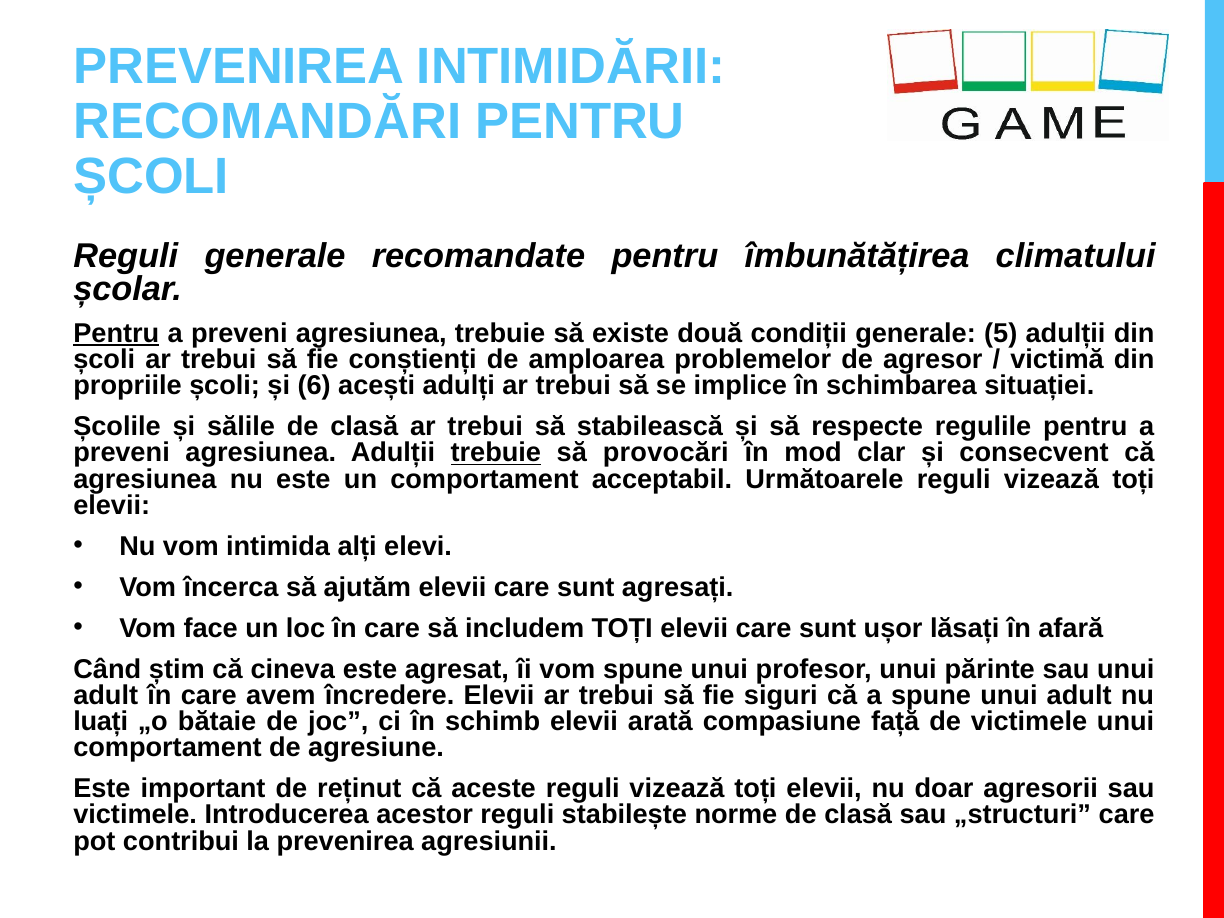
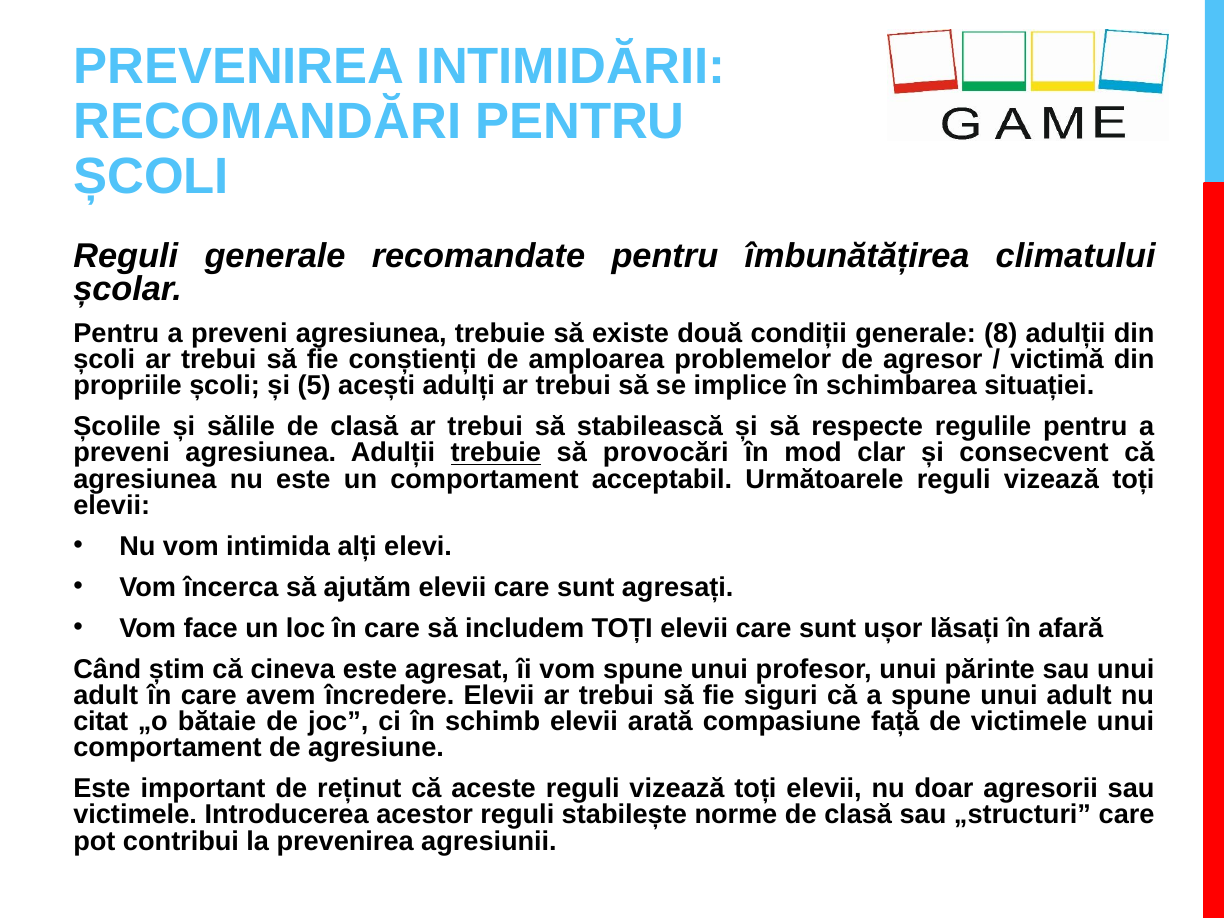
Pentru at (116, 334) underline: present -> none
5: 5 -> 8
6: 6 -> 5
luați: luați -> citat
